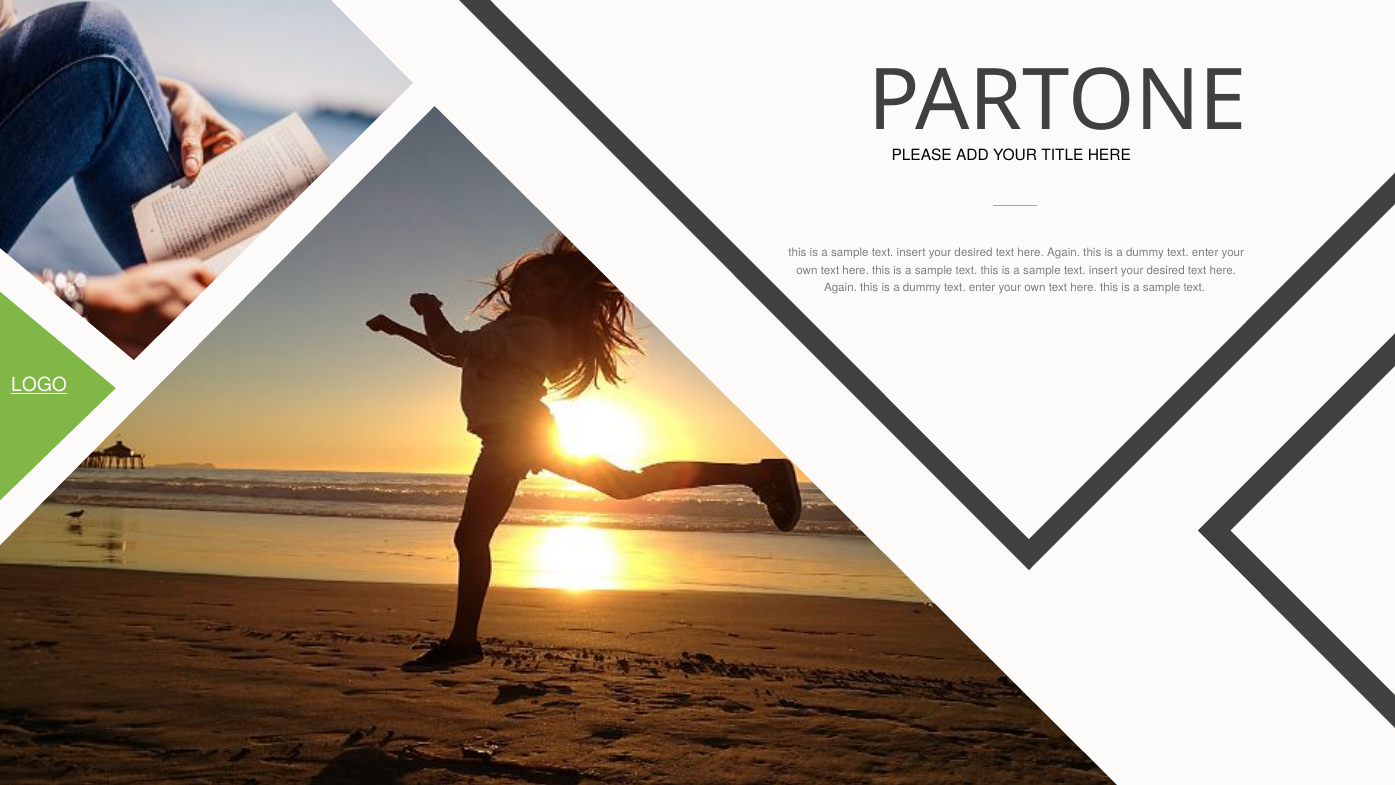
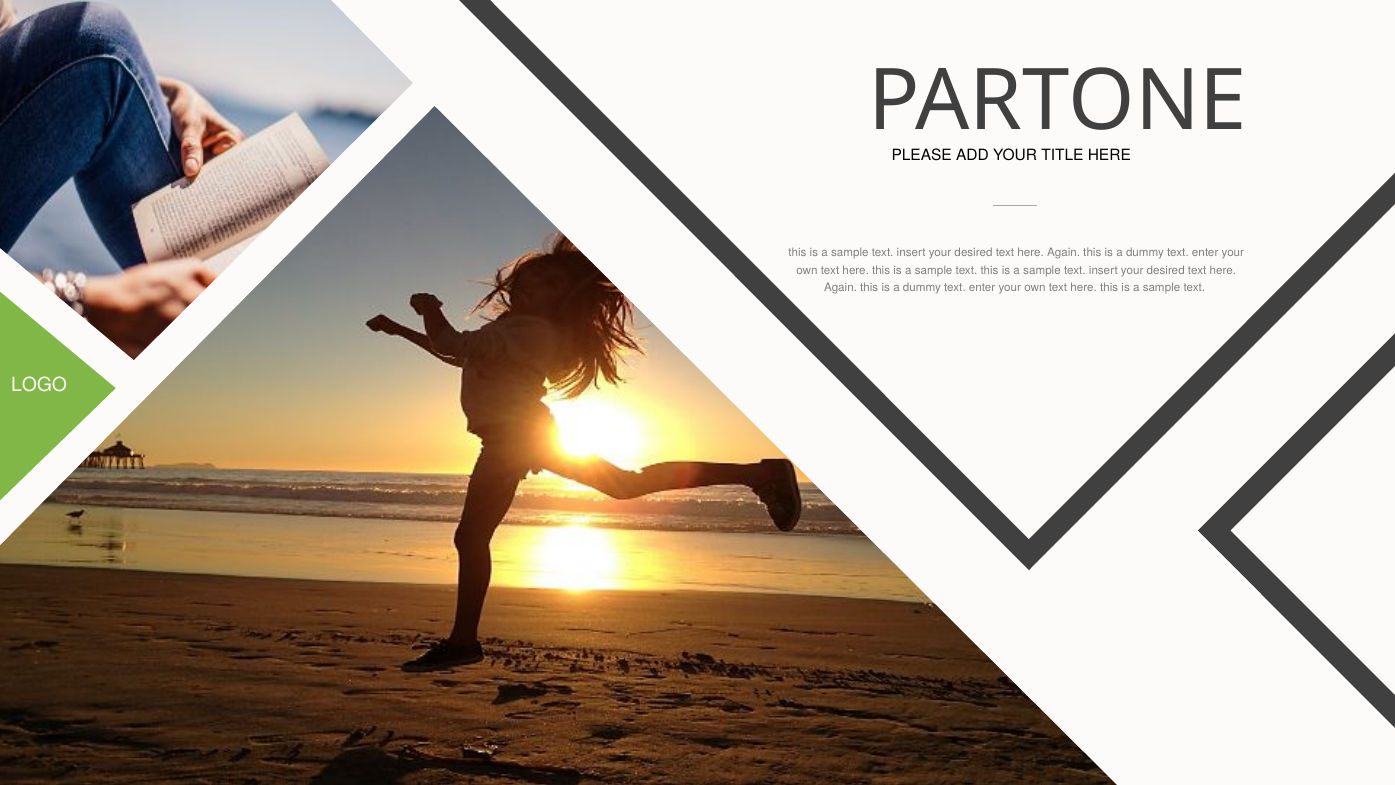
LOGO underline: present -> none
